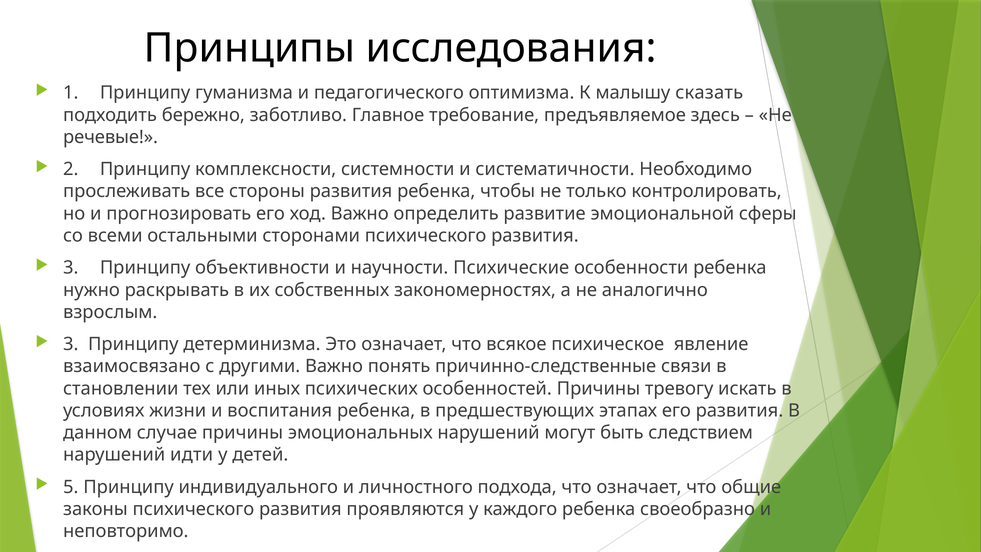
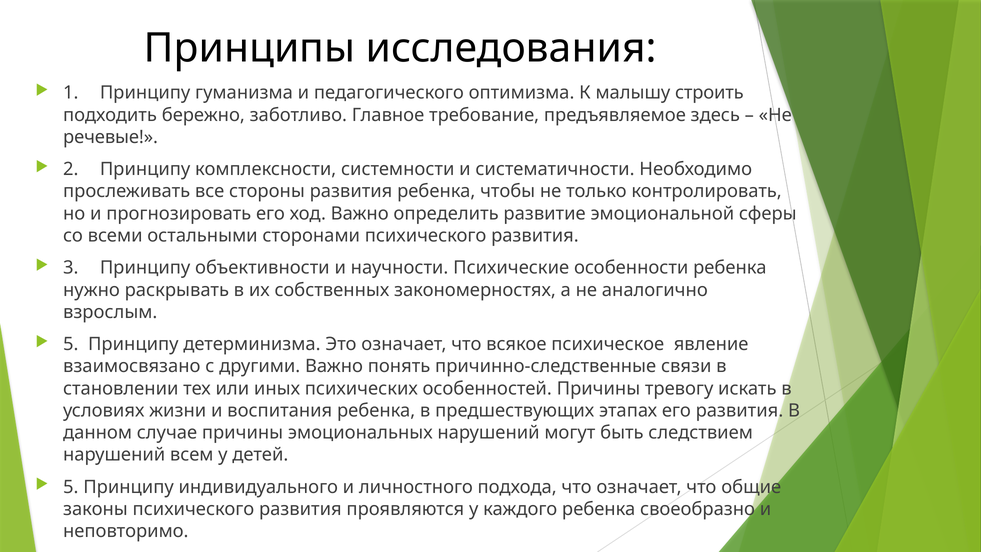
сказать: сказать -> строить
3 at (71, 344): 3 -> 5
идти: идти -> всем
